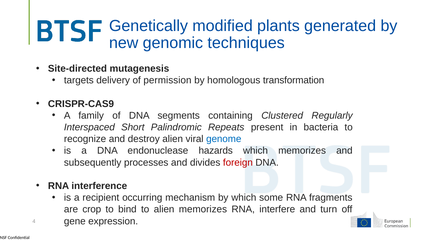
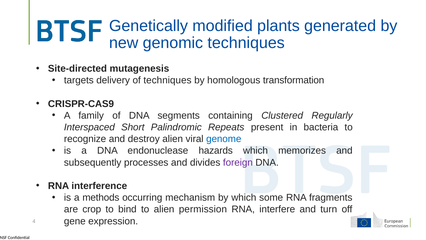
of permission: permission -> techniques
foreign colour: red -> purple
recipient: recipient -> methods
alien memorizes: memorizes -> permission
